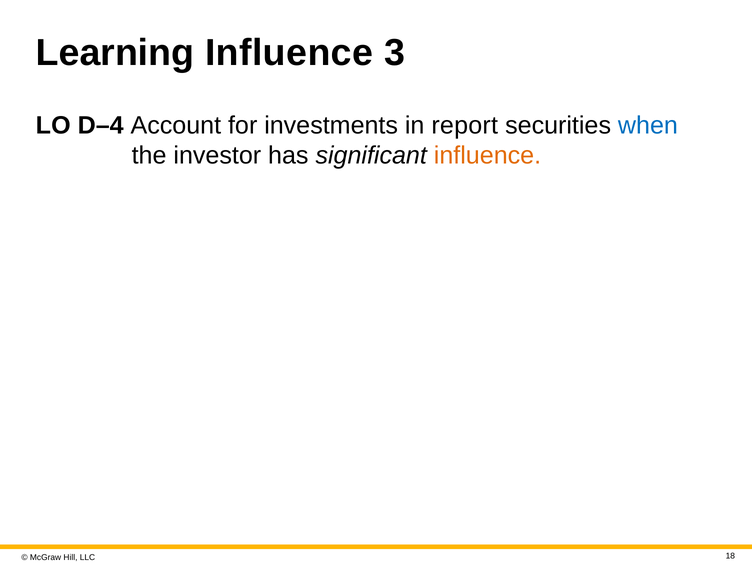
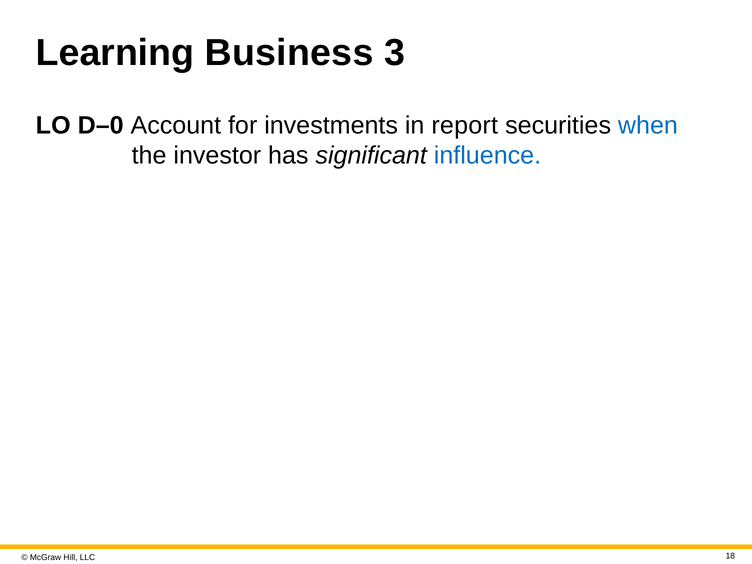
Learning Influence: Influence -> Business
D–4: D–4 -> D–0
influence at (487, 156) colour: orange -> blue
